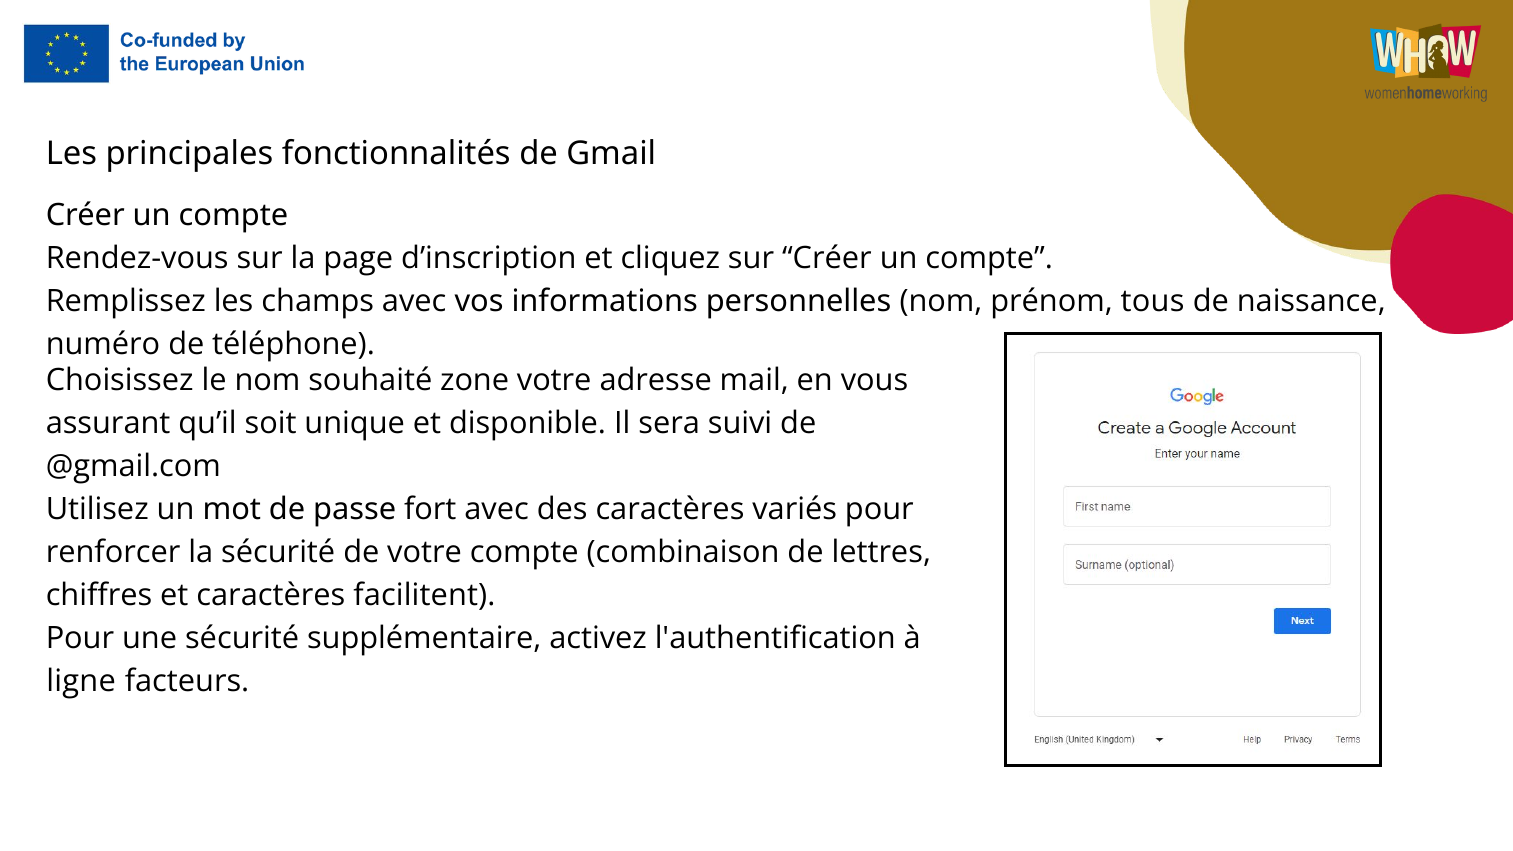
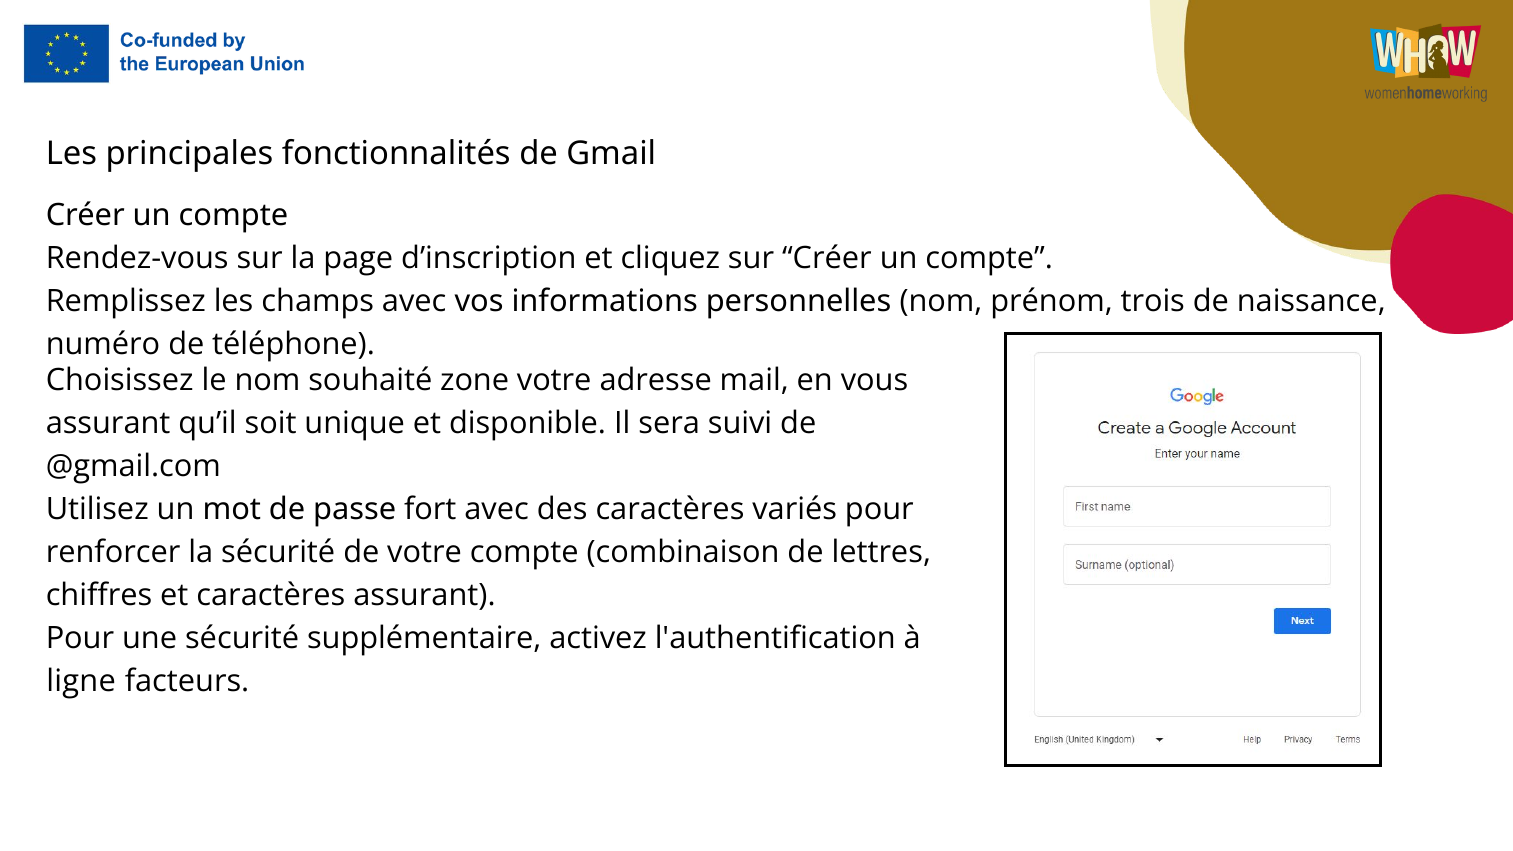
tous: tous -> trois
caractères facilitent: facilitent -> assurant
